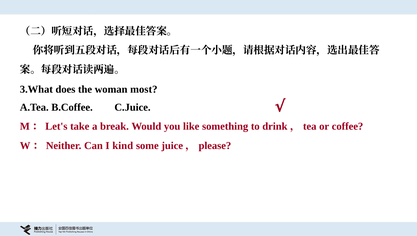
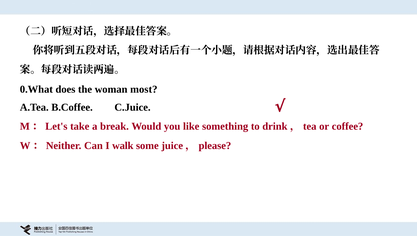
3.What: 3.What -> 0.What
kind: kind -> walk
